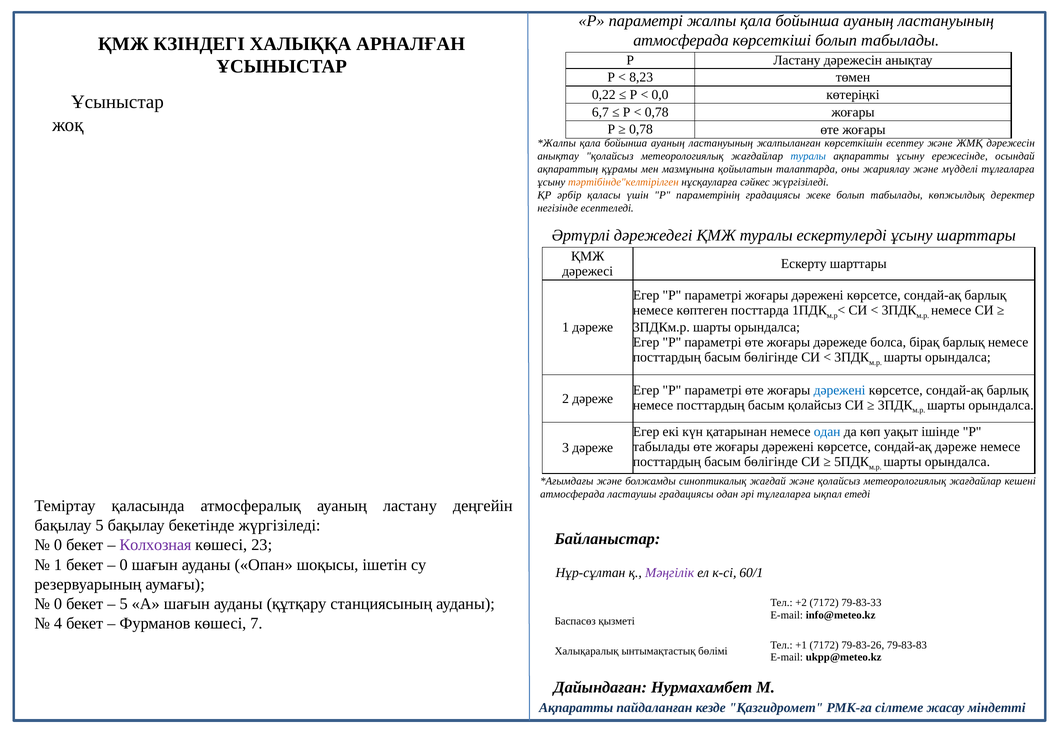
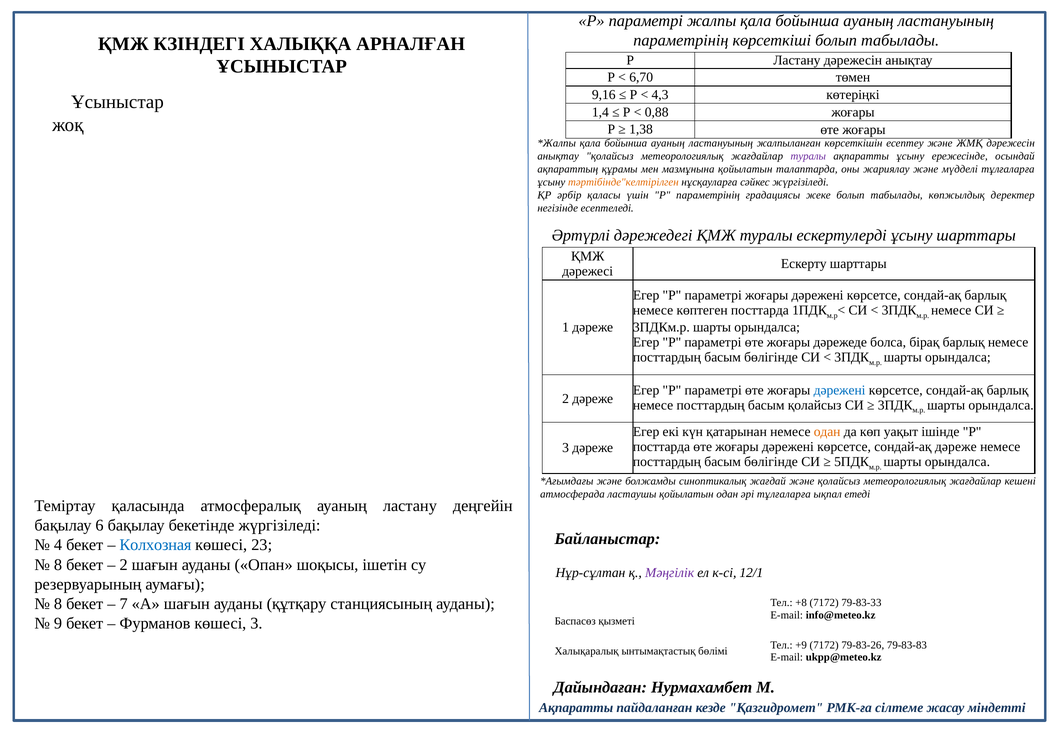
атмосферада at (681, 40): атмосферада -> параметрінің
8,23: 8,23 -> 6,70
0,22: 0,22 -> 9,16
0,0: 0,0 -> 4,3
6,7: 6,7 -> 1,4
0,78 at (657, 112): 0,78 -> 0,88
0,78 at (641, 130): 0,78 -> 1,38
туралы at (808, 156) colour: blue -> purple
одан at (827, 432) colour: blue -> orange
табылады at (661, 447): табылады -> посттарда
ластаушы градациясы: градациясы -> қойылатын
бақылау 5: 5 -> 6
0 at (58, 545): 0 -> 4
Колхозная colour: purple -> blue
1 at (58, 565): 1 -> 8
0 at (124, 565): 0 -> 2
60/1: 60/1 -> 12/1
0 at (58, 604): 0 -> 8
5 at (124, 604): 5 -> 7
+2: +2 -> +8
4: 4 -> 9
көшесі 7: 7 -> 3
+1: +1 -> +9
